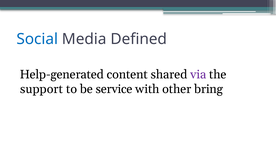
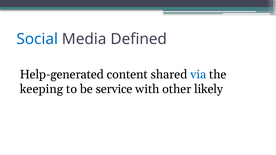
via colour: purple -> blue
support: support -> keeping
bring: bring -> likely
